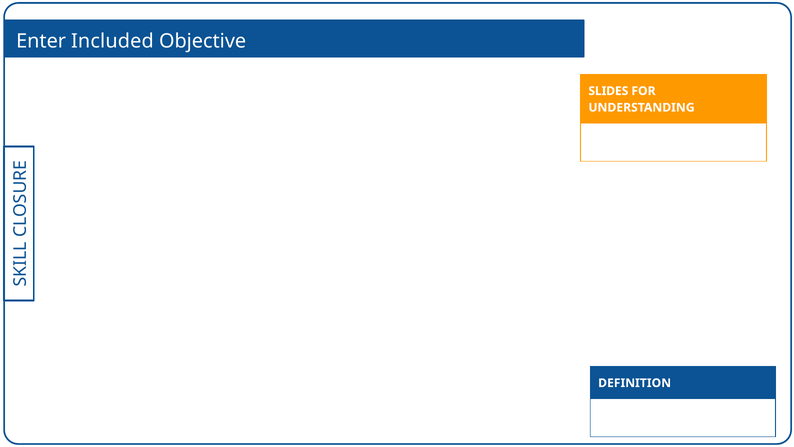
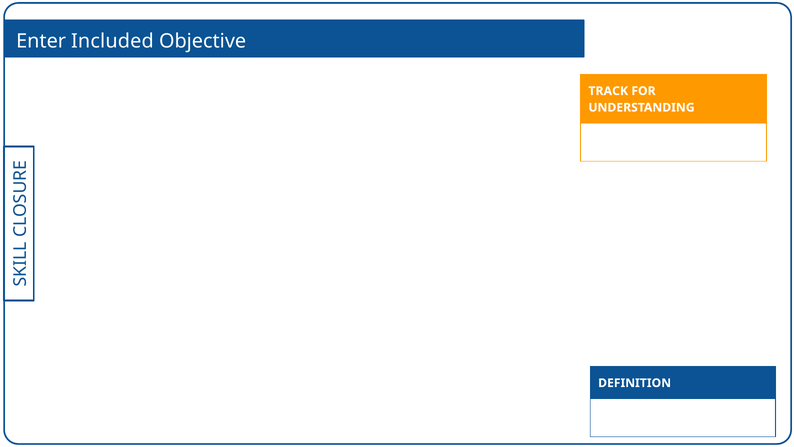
SLIDES: SLIDES -> TRACK
